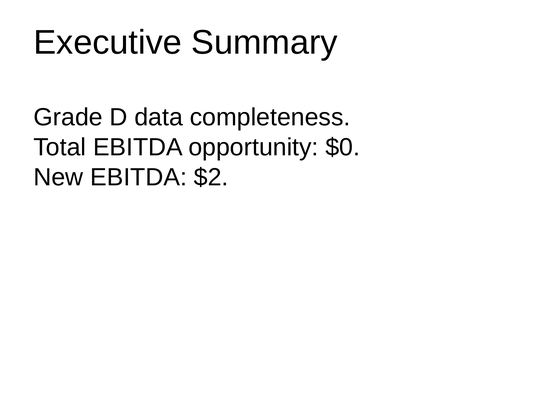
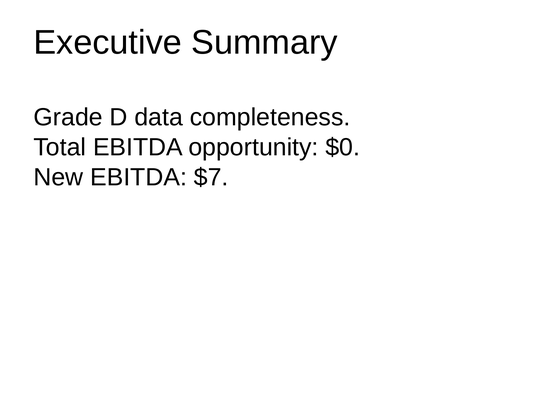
$2: $2 -> $7
